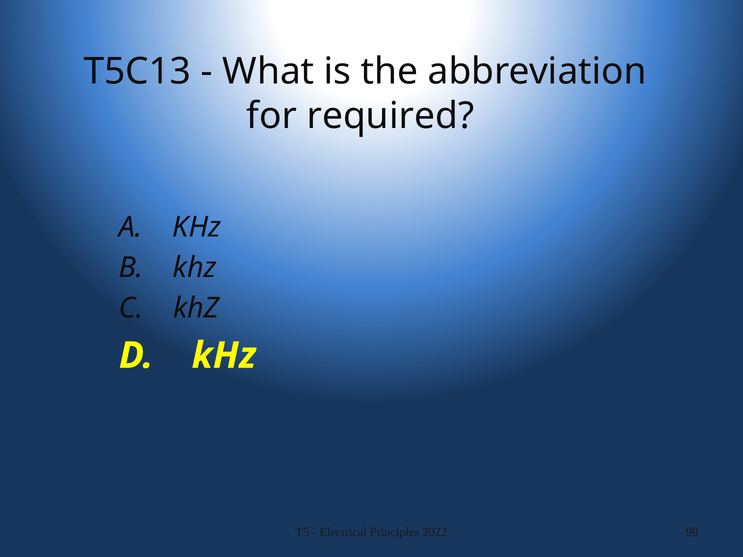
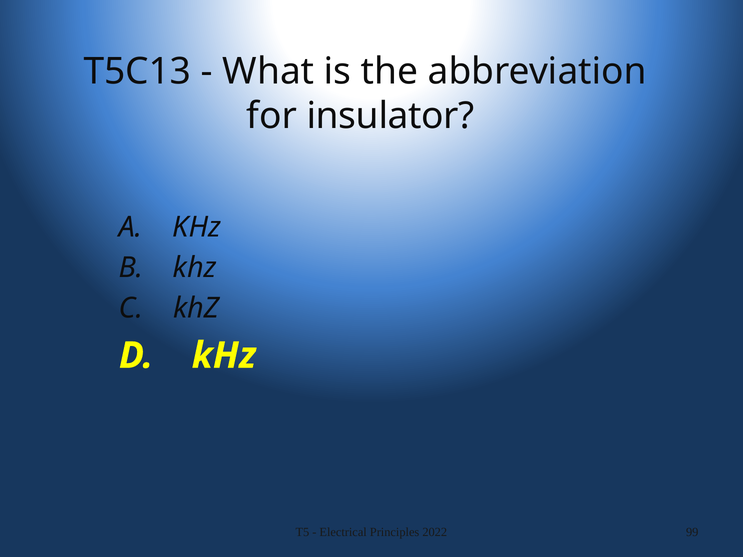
required: required -> insulator
